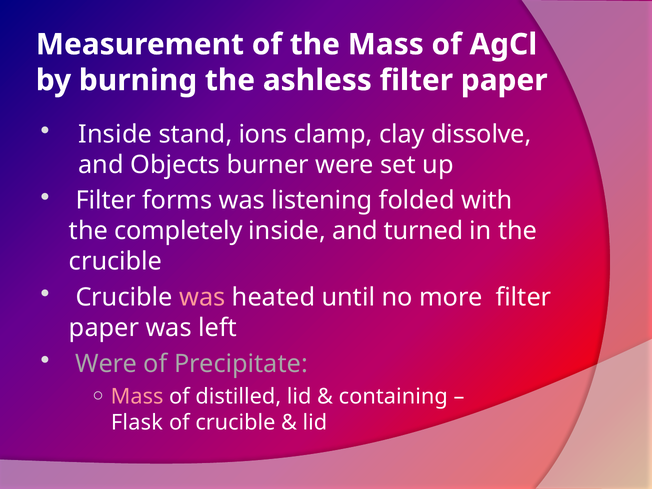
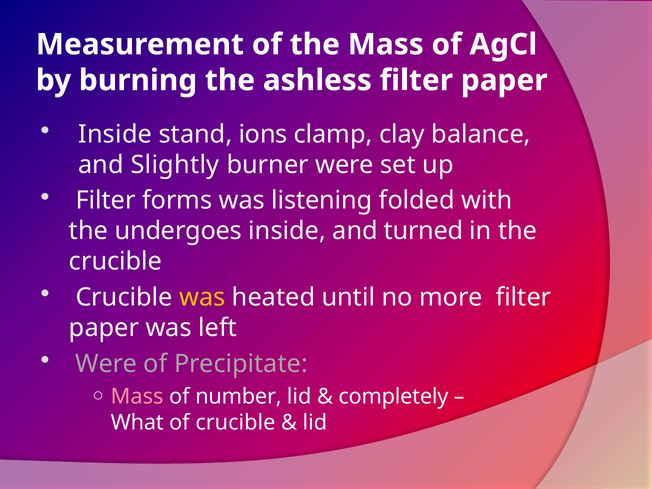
dissolve: dissolve -> balance
Objects: Objects -> Slightly
completely: completely -> undergoes
was at (202, 297) colour: pink -> yellow
distilled: distilled -> number
containing: containing -> completely
Flask: Flask -> What
